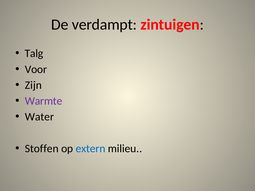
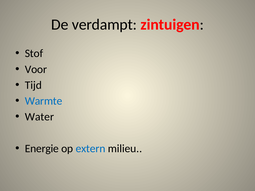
Talg: Talg -> Stof
Zijn: Zijn -> Tijd
Warmte colour: purple -> blue
Stoffen: Stoffen -> Energie
